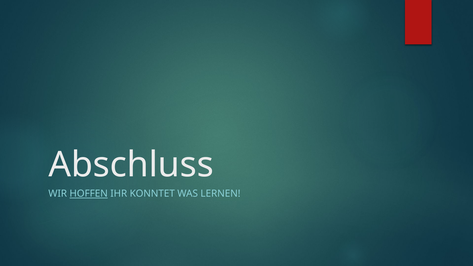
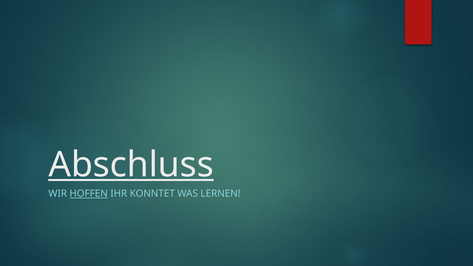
Abschluss underline: none -> present
